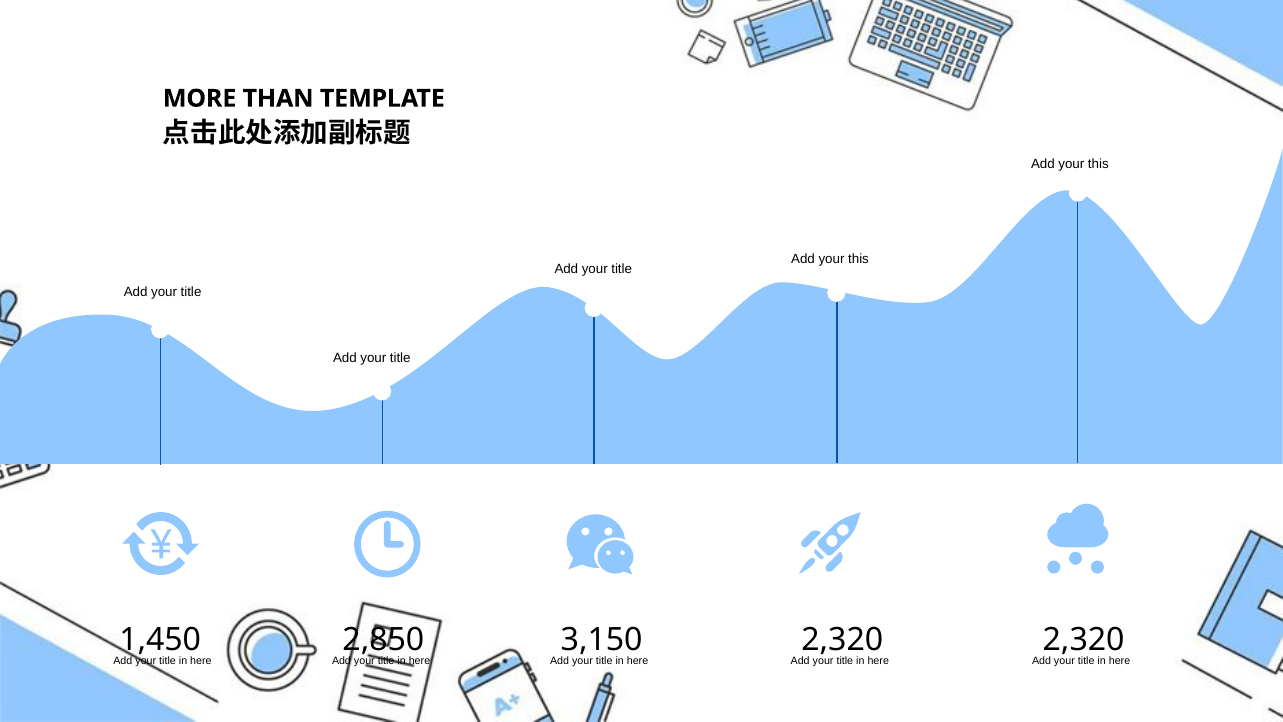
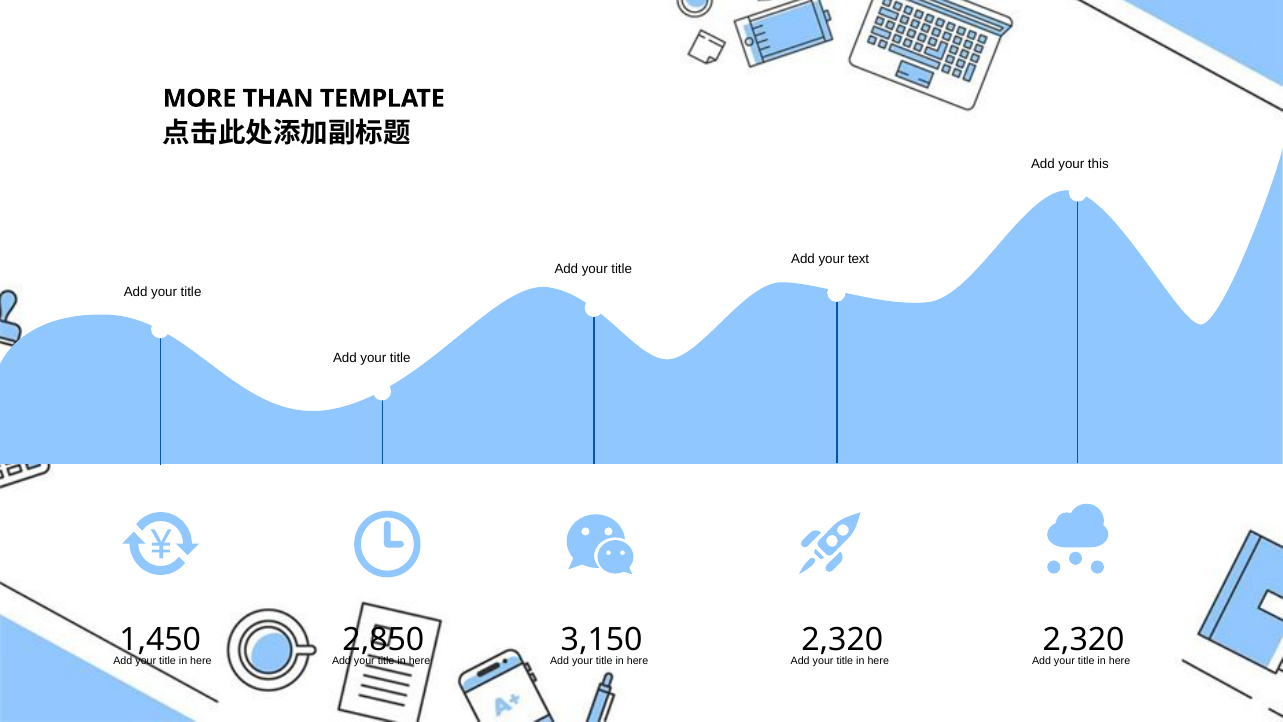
this at (859, 259): this -> text
